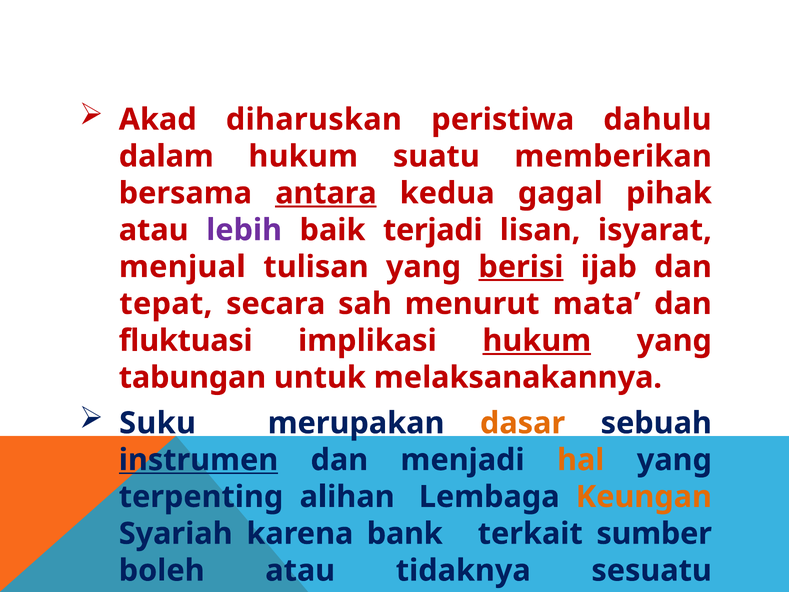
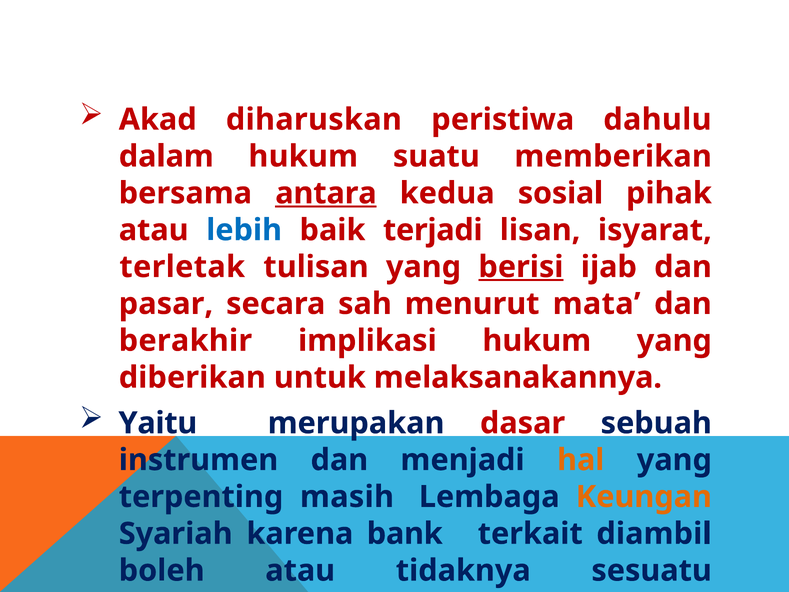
gagal: gagal -> sosial
lebih colour: purple -> blue
menjual: menjual -> terletak
tepat: tepat -> pasar
fluktuasi: fluktuasi -> berakhir
hukum at (537, 341) underline: present -> none
tabungan: tabungan -> diberikan
Suku: Suku -> Yaitu
dasar colour: orange -> red
instrumen underline: present -> none
alihan: alihan -> masih
sumber: sumber -> diambil
